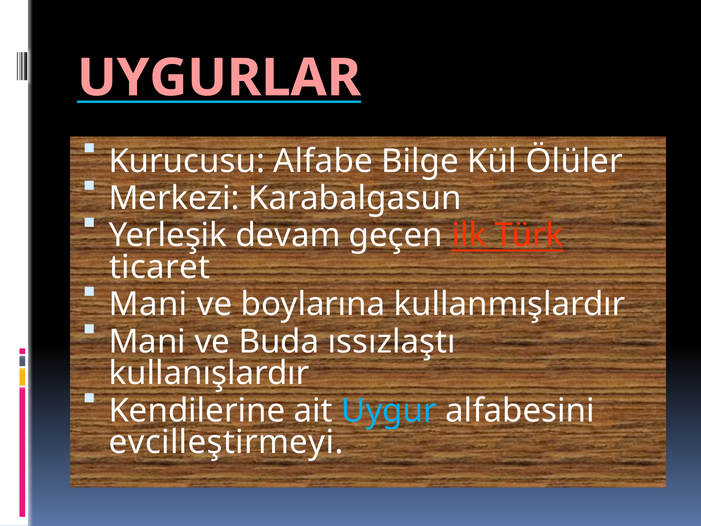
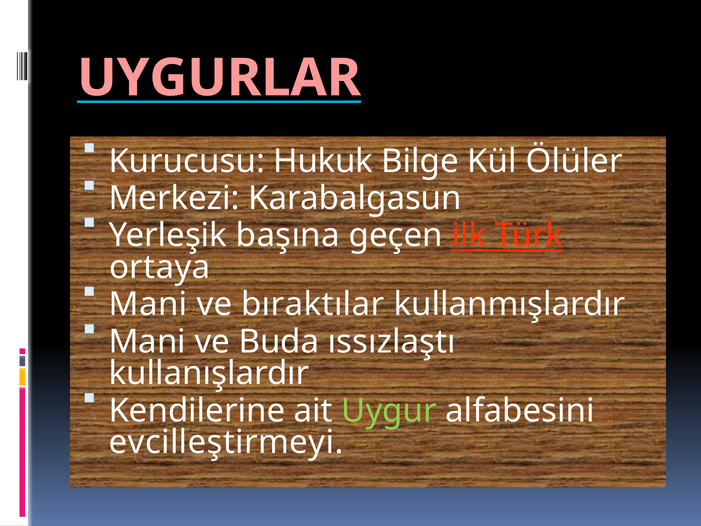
Alfabe: Alfabe -> Hukuk
devam: devam -> başına
ticaret: ticaret -> ortaya
boylarına: boylarına -> bıraktılar
Uygur colour: light blue -> light green
